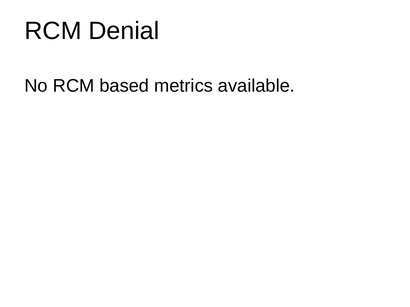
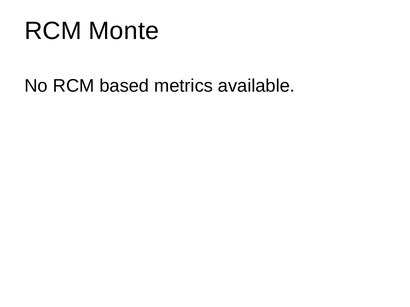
Denial: Denial -> Monte
